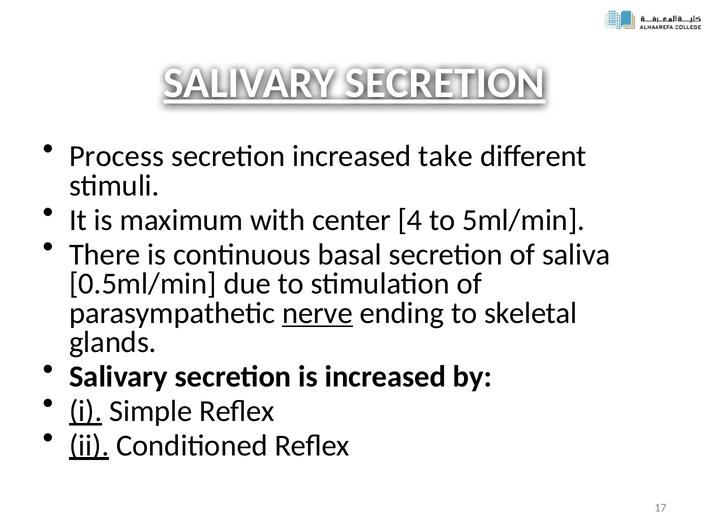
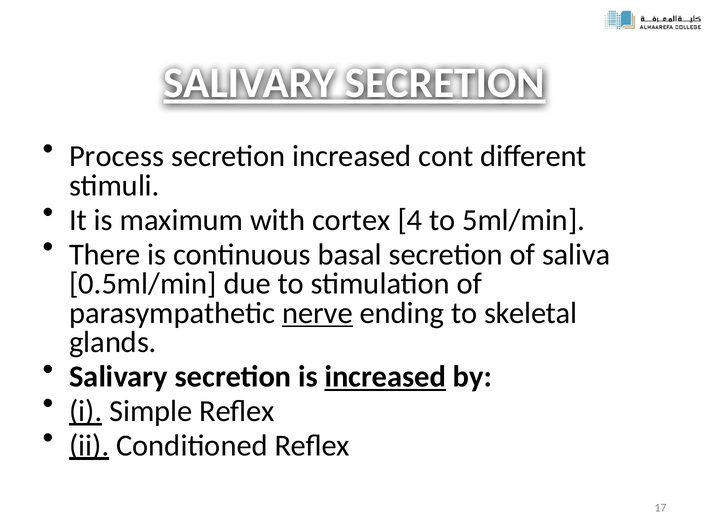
take: take -> cont
center: center -> cortex
increased at (385, 377) underline: none -> present
